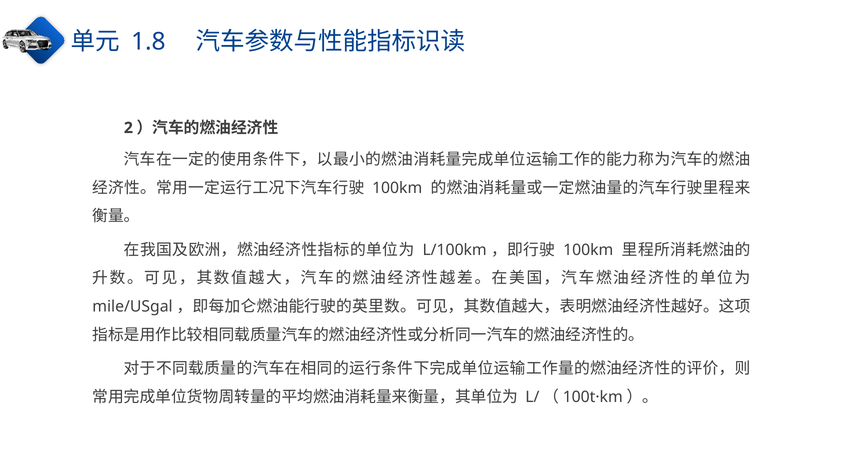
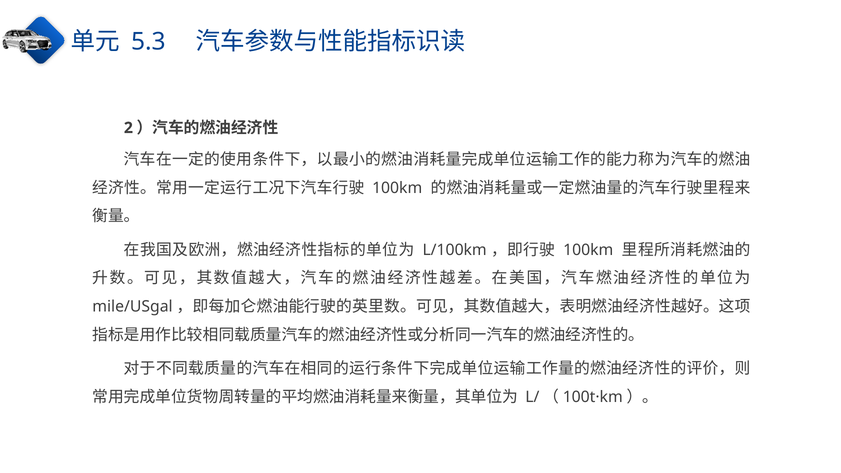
1.8: 1.8 -> 5.3
